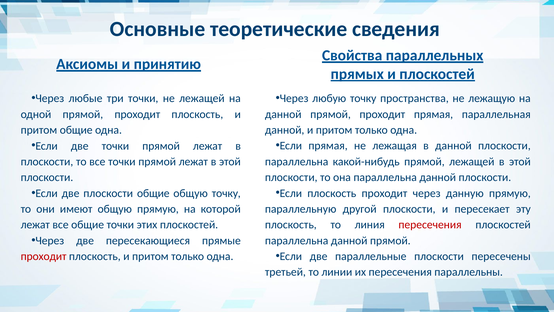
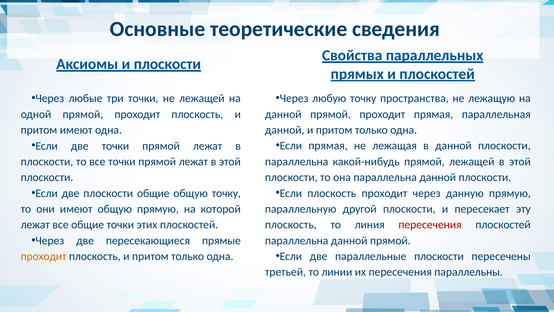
и принятию: принятию -> плоскости
притом общие: общие -> имеют
проходит at (44, 256) colour: red -> orange
